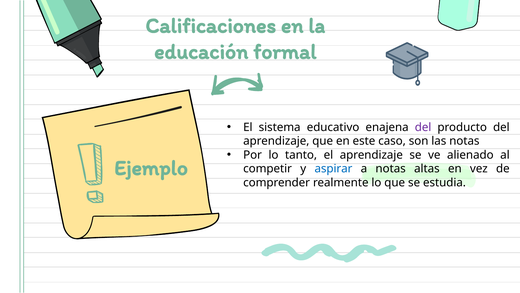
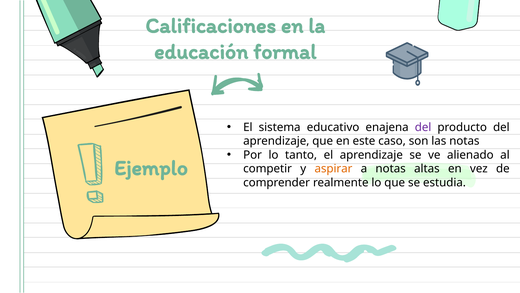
aspirar colour: blue -> orange
